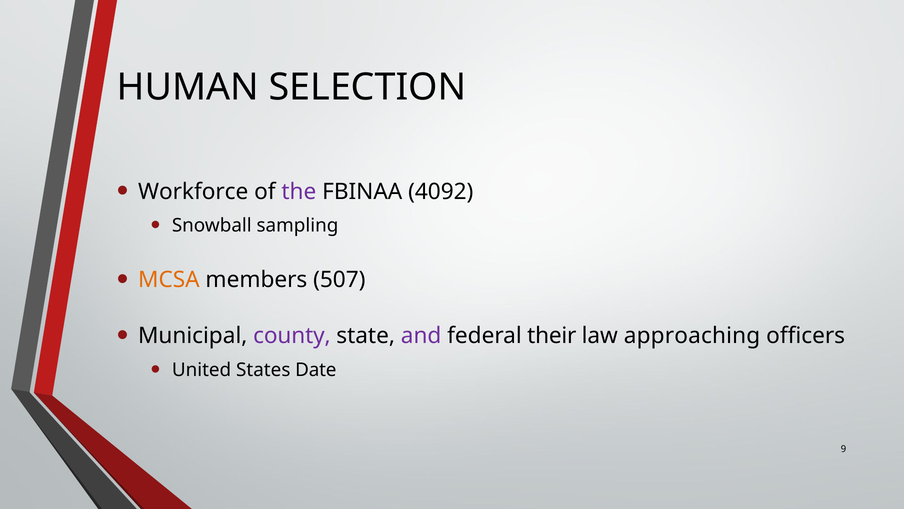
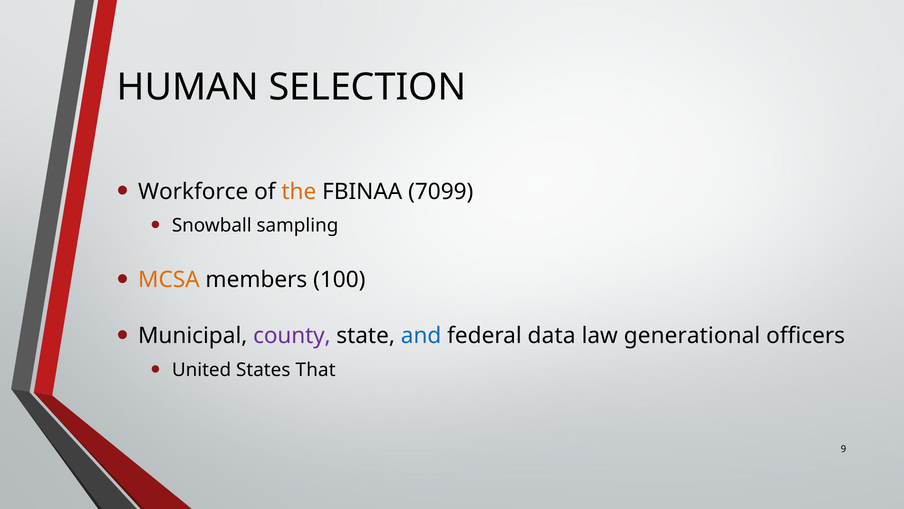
the colour: purple -> orange
4092: 4092 -> 7099
507: 507 -> 100
and colour: purple -> blue
their: their -> data
approaching: approaching -> generational
Date: Date -> That
